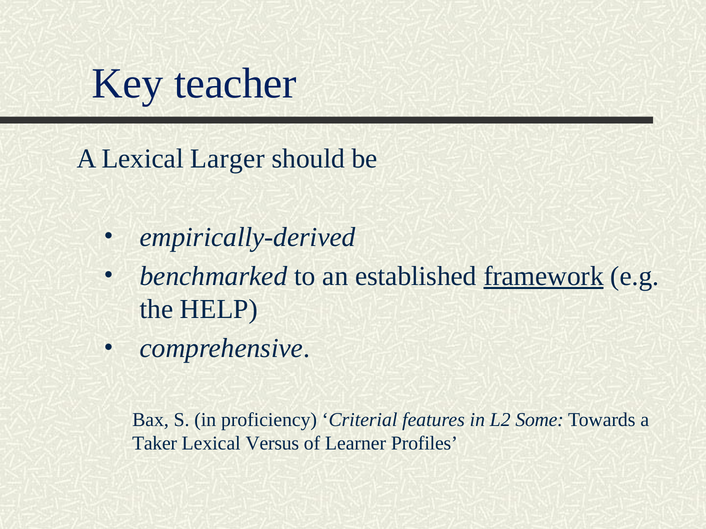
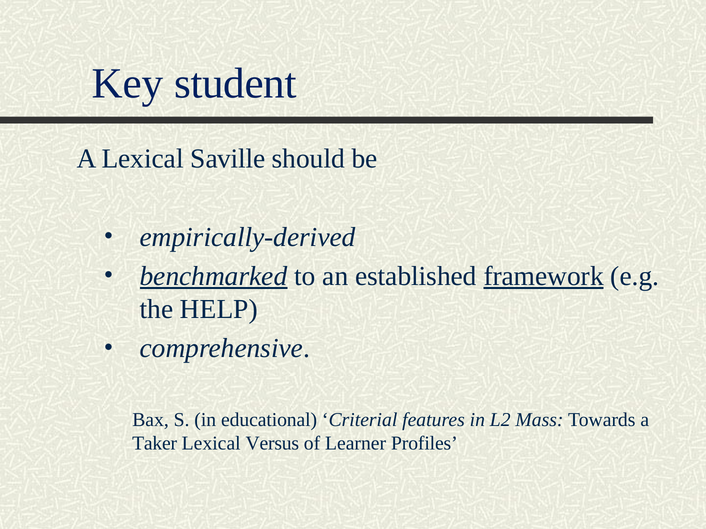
teacher: teacher -> student
Larger: Larger -> Saville
benchmarked underline: none -> present
proficiency: proficiency -> educational
Some: Some -> Mass
